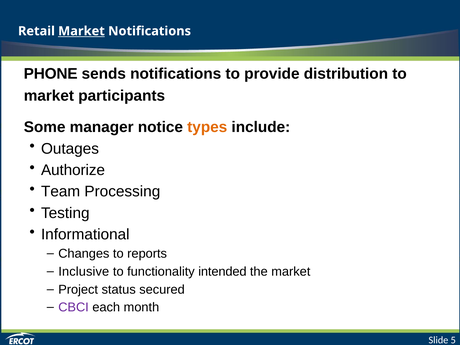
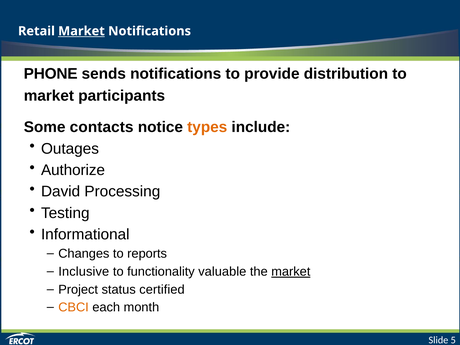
manager: manager -> contacts
Team: Team -> David
intended: intended -> valuable
market at (291, 272) underline: none -> present
secured: secured -> certified
CBCI colour: purple -> orange
